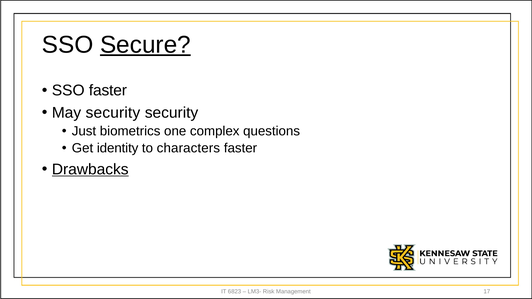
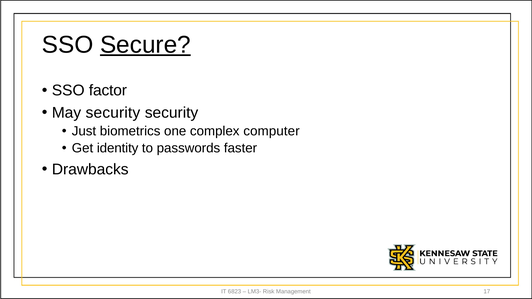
SSO faster: faster -> factor
questions: questions -> computer
characters: characters -> passwords
Drawbacks underline: present -> none
